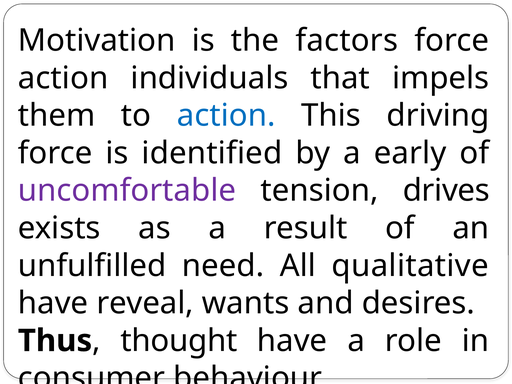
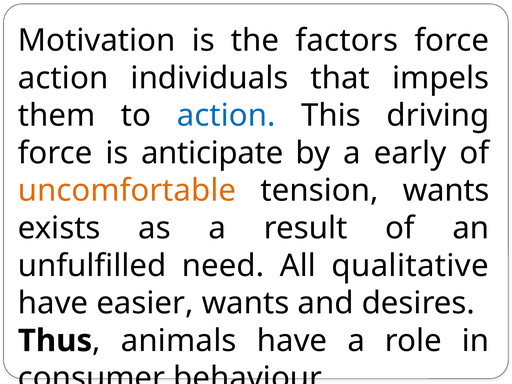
identified: identified -> anticipate
uncomfortable colour: purple -> orange
tension drives: drives -> wants
reveal: reveal -> easier
thought: thought -> animals
